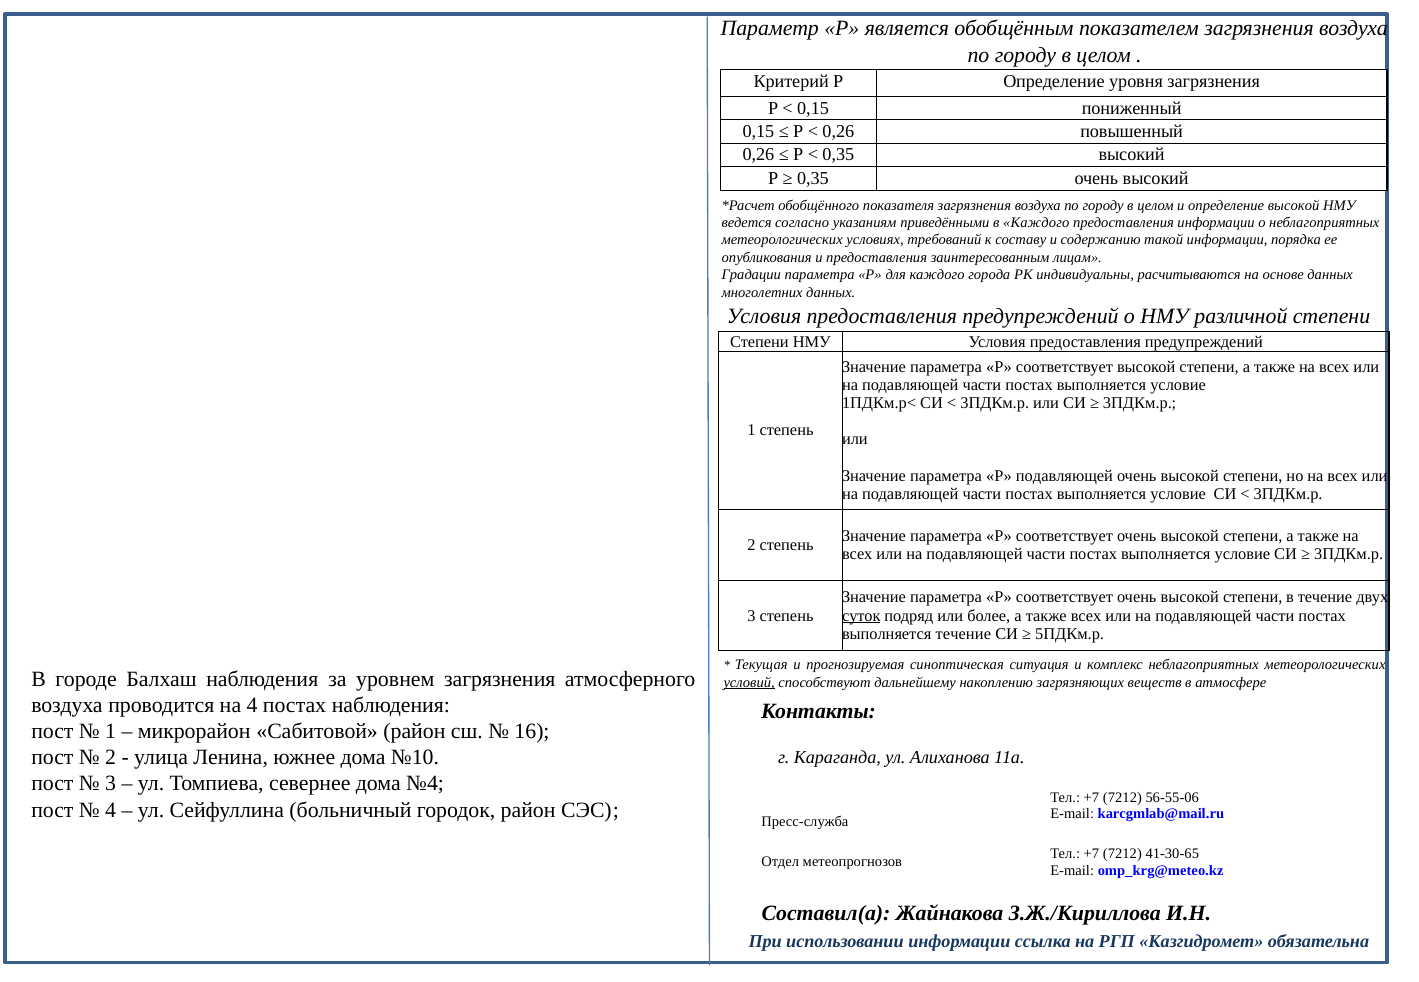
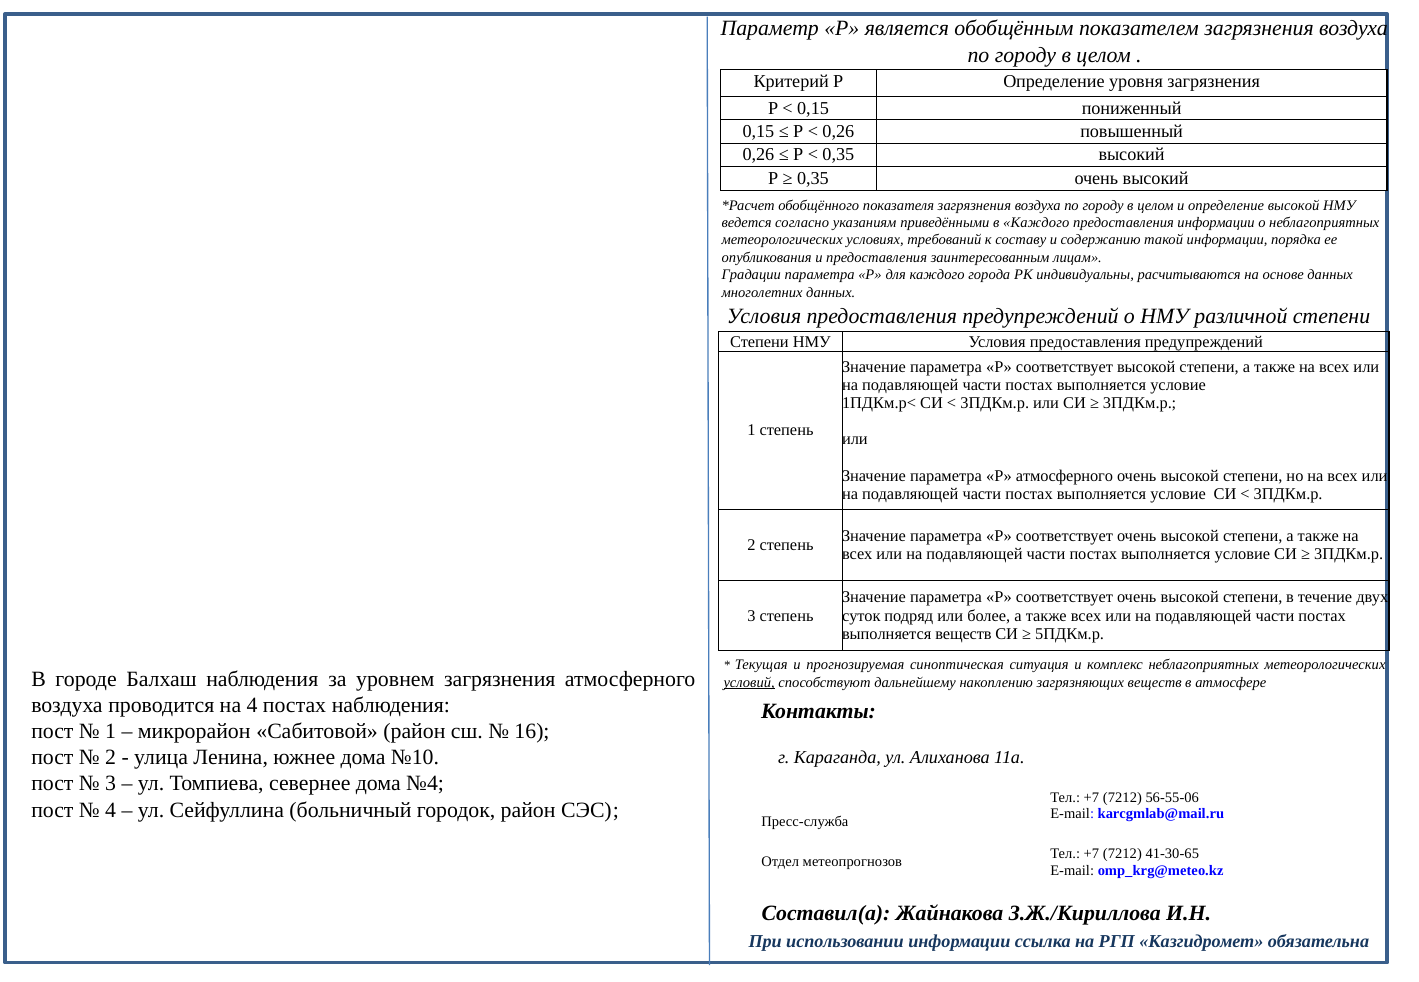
Р подавляющей: подавляющей -> атмосферного
суток underline: present -> none
выполняется течение: течение -> веществ
